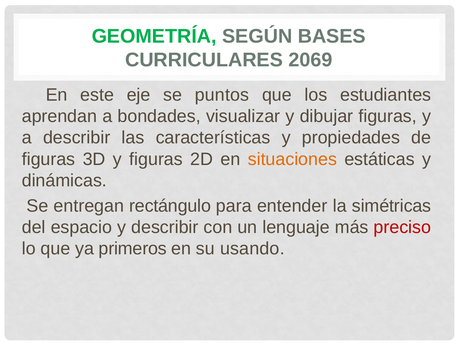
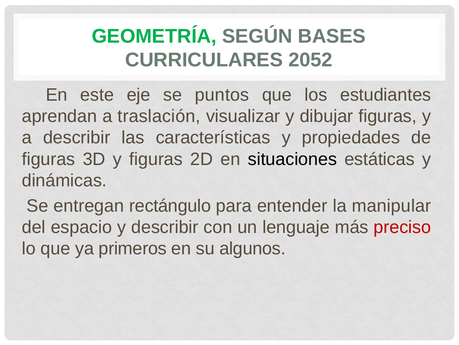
2069: 2069 -> 2052
bondades: bondades -> traslación
situaciones colour: orange -> black
simétricas: simétricas -> manipular
usando: usando -> algunos
